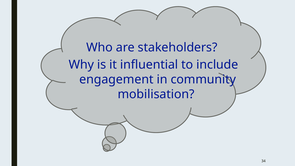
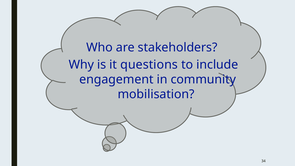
influential: influential -> questions
